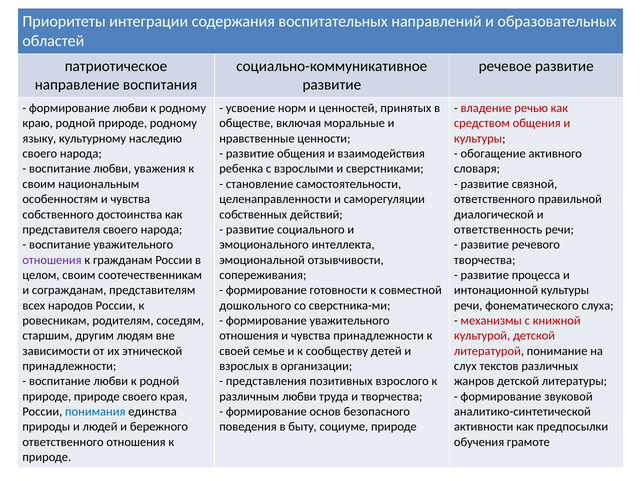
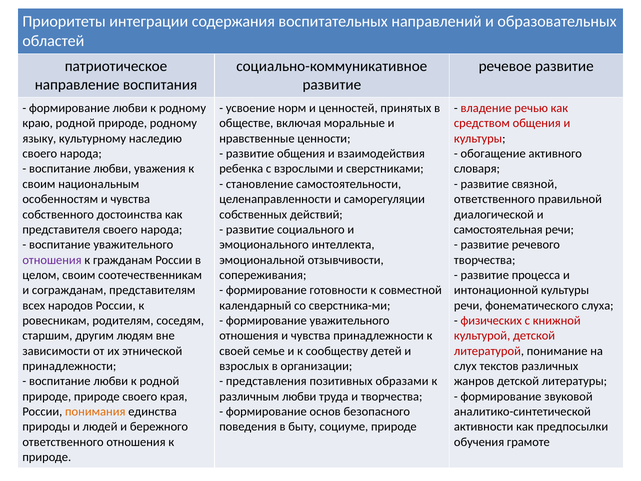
ответственность: ответственность -> самостоятельная
дошкольного: дошкольного -> календарный
механизмы: механизмы -> физических
взрослого: взрослого -> образами
понимания colour: blue -> orange
